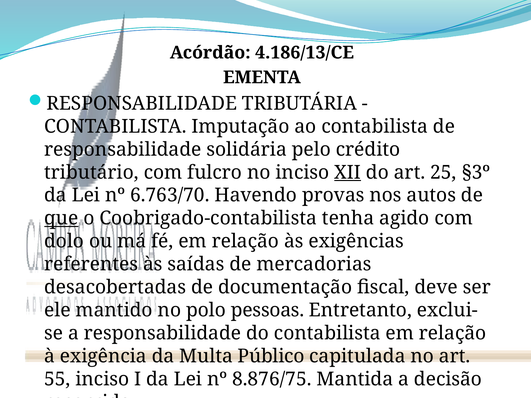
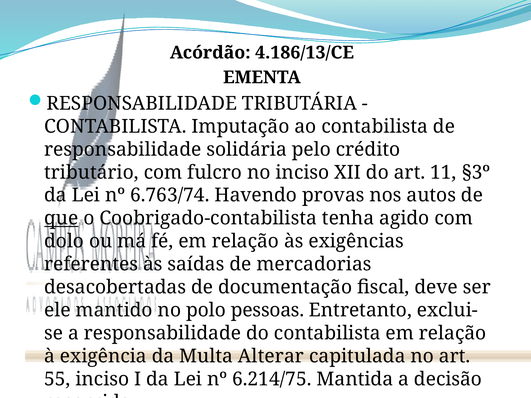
XII underline: present -> none
25: 25 -> 11
6.763/70: 6.763/70 -> 6.763/74
Público: Público -> Alterar
8.876/75: 8.876/75 -> 6.214/75
